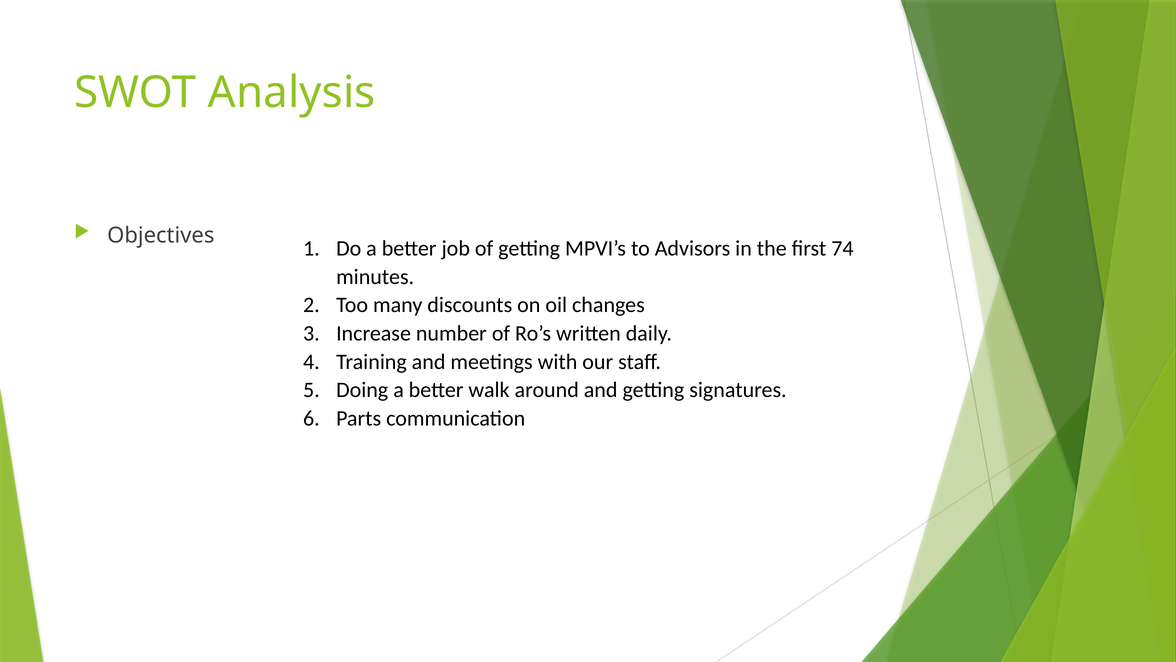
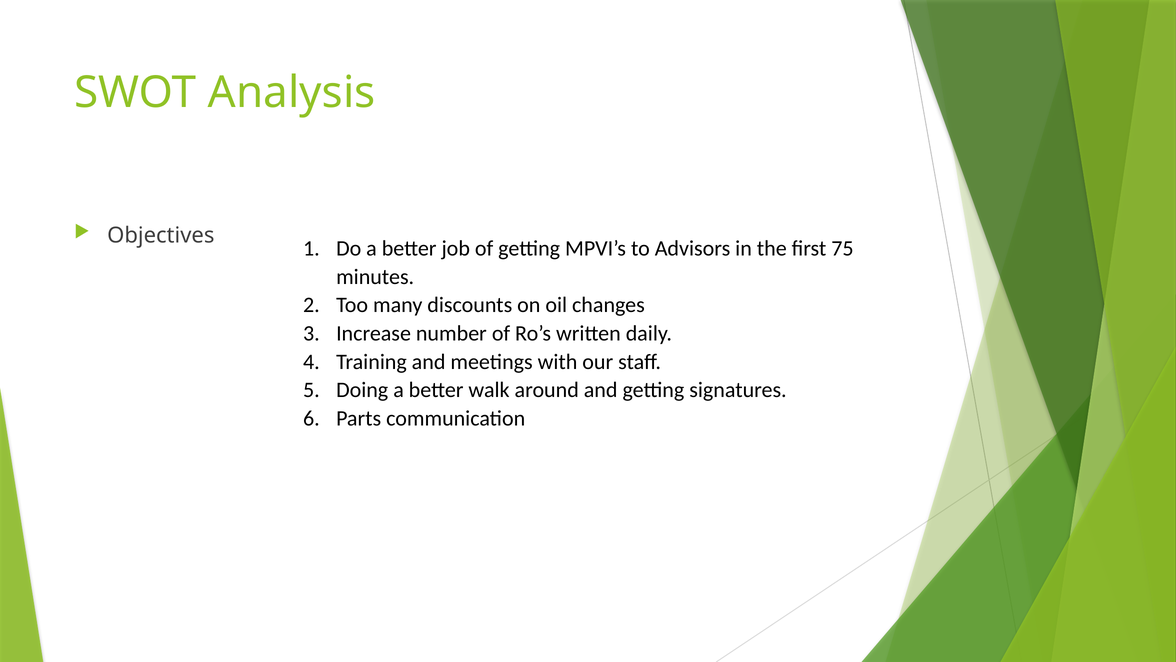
74: 74 -> 75
